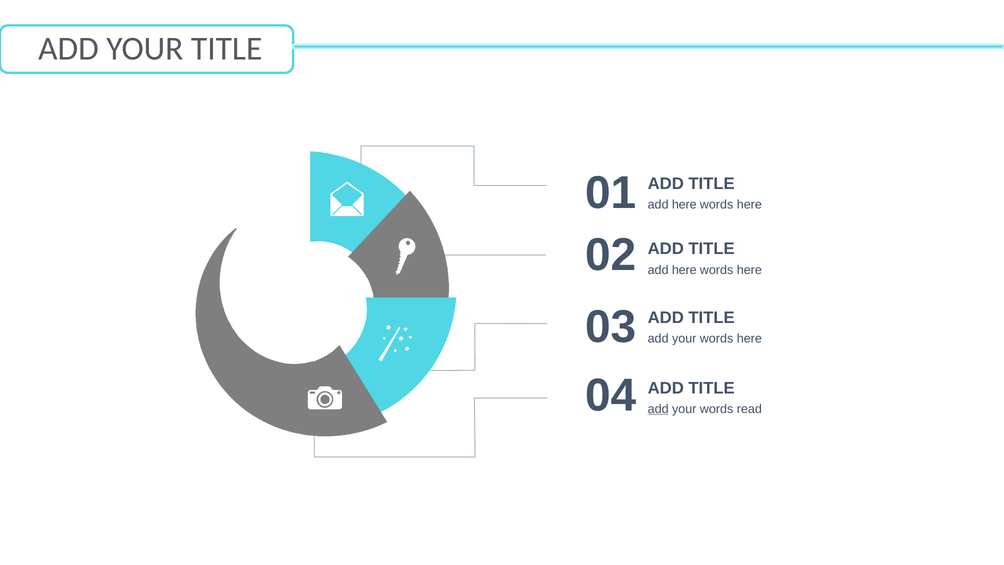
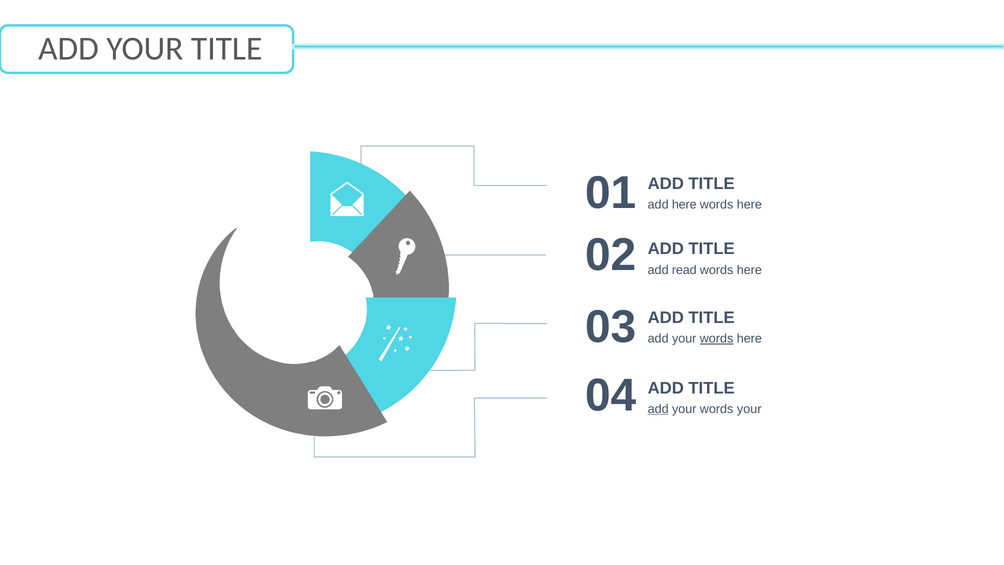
here at (684, 270): here -> read
words at (717, 338) underline: none -> present
words read: read -> your
